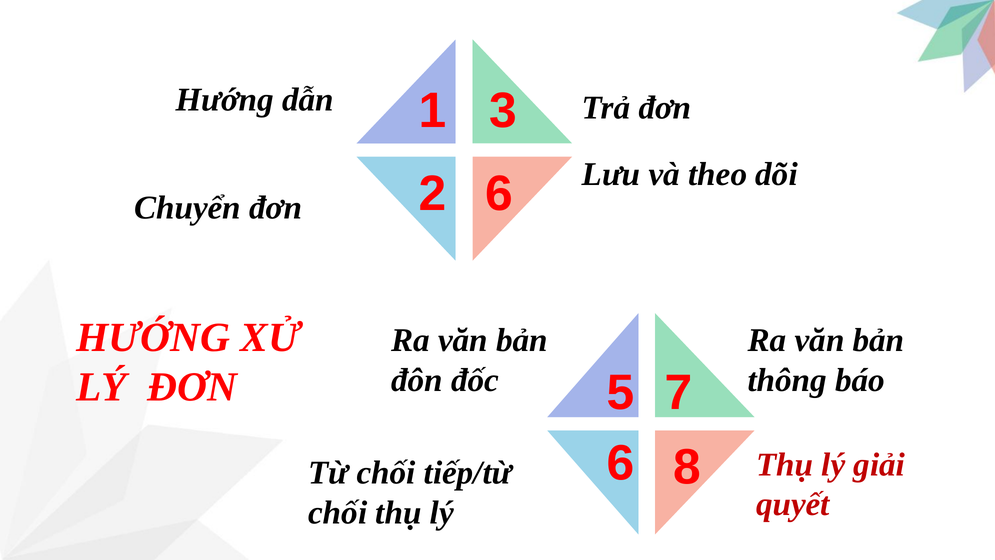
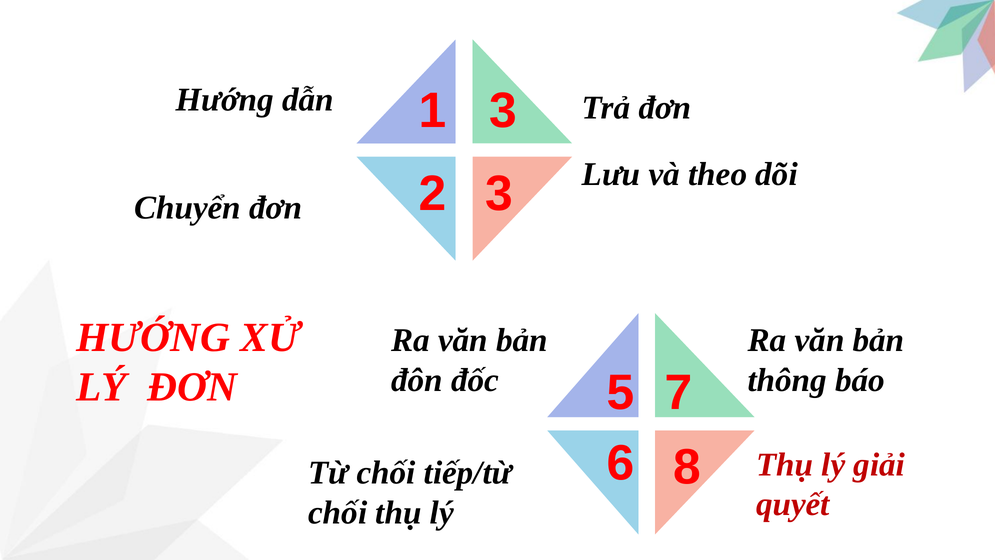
2 6: 6 -> 3
